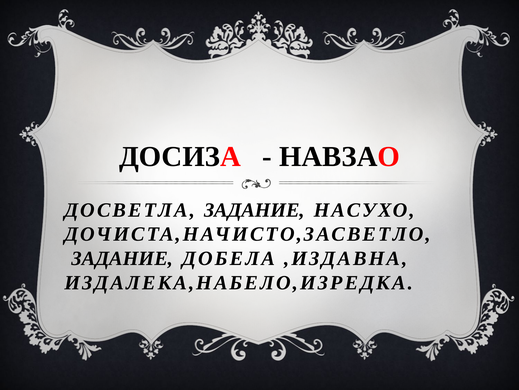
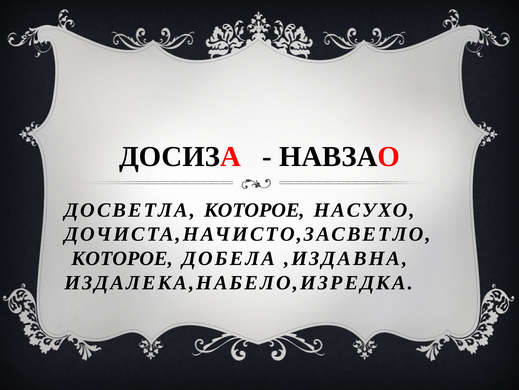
ДОСВЕТЛА ЗАДАНИЕ: ЗАДАНИЕ -> КОТОРОЕ
ЗАДАНИЕ at (122, 258): ЗАДАНИЕ -> КОТОРОЕ
